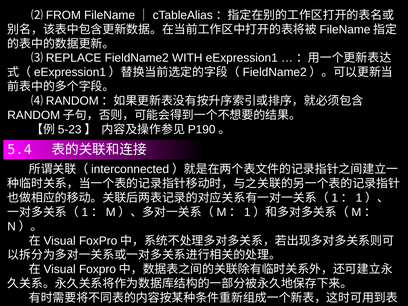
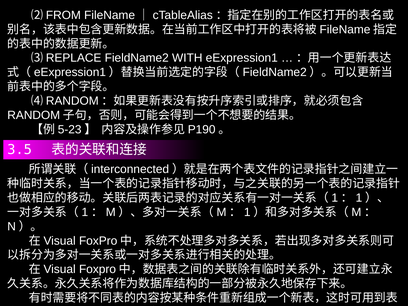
5.4: 5.4 -> 3.5
